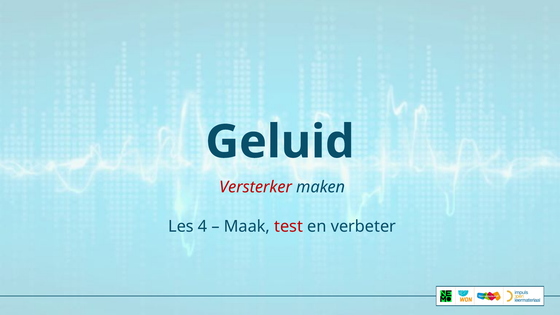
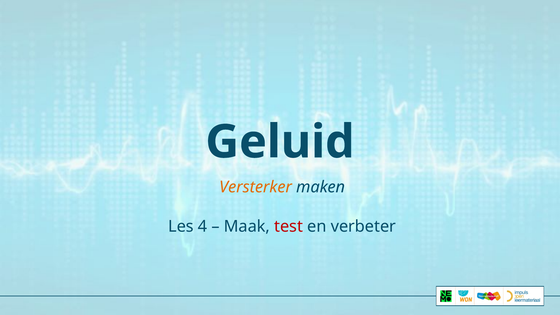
Versterker colour: red -> orange
